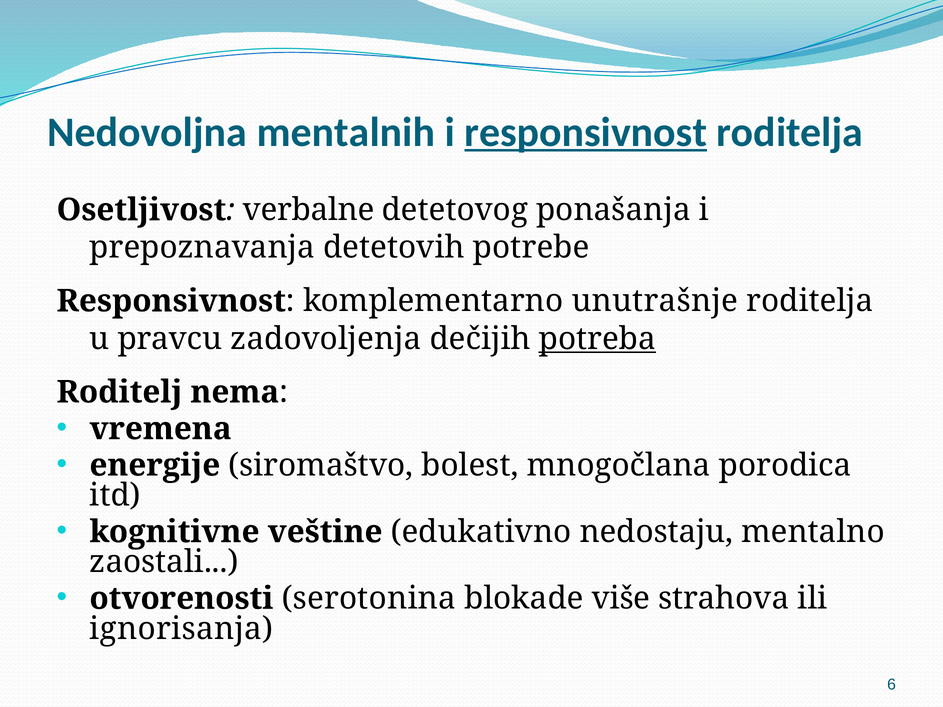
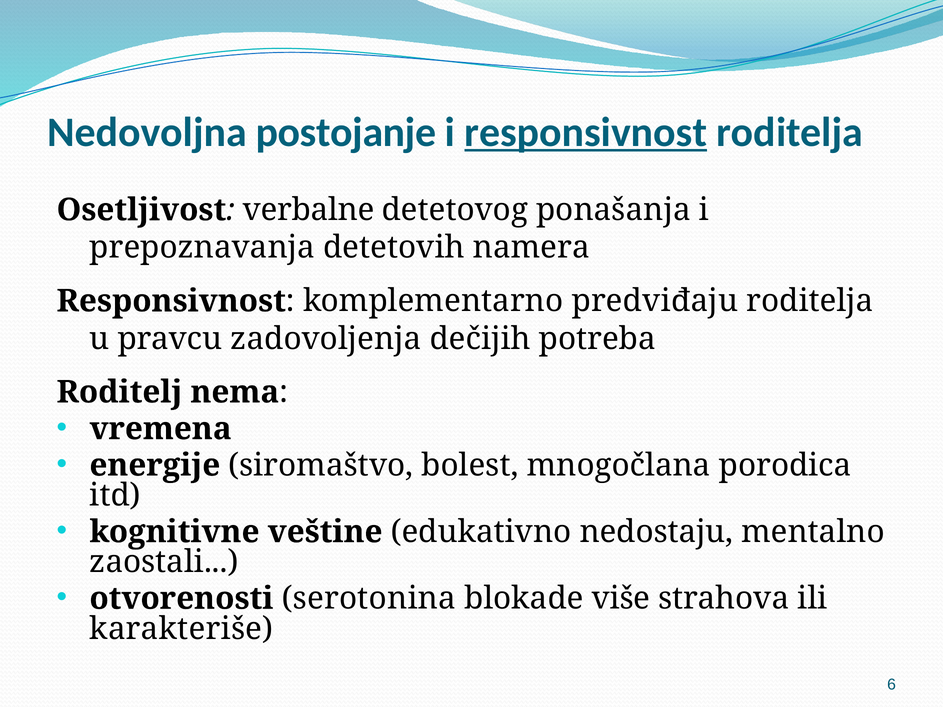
mentalnih: mentalnih -> postojanje
potrebe: potrebe -> namera
unutrašnje: unutrašnje -> predviđaju
potreba underline: present -> none
ignorisanja: ignorisanja -> karakteriše
